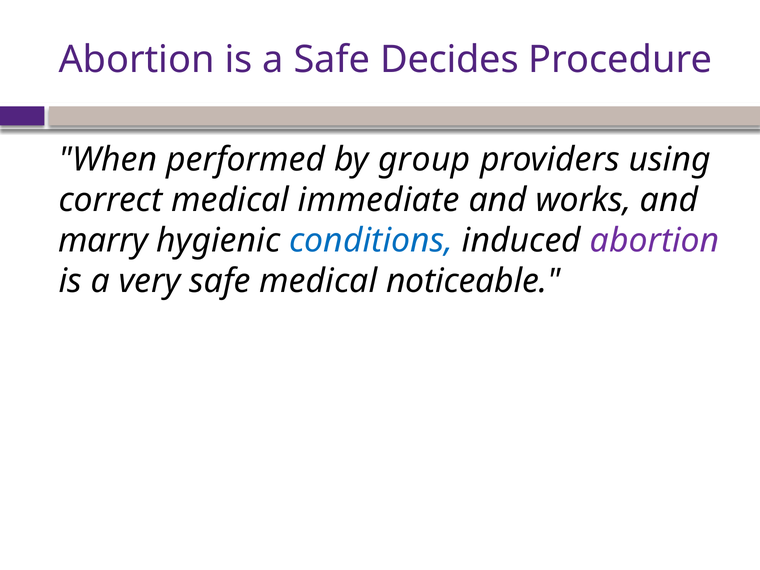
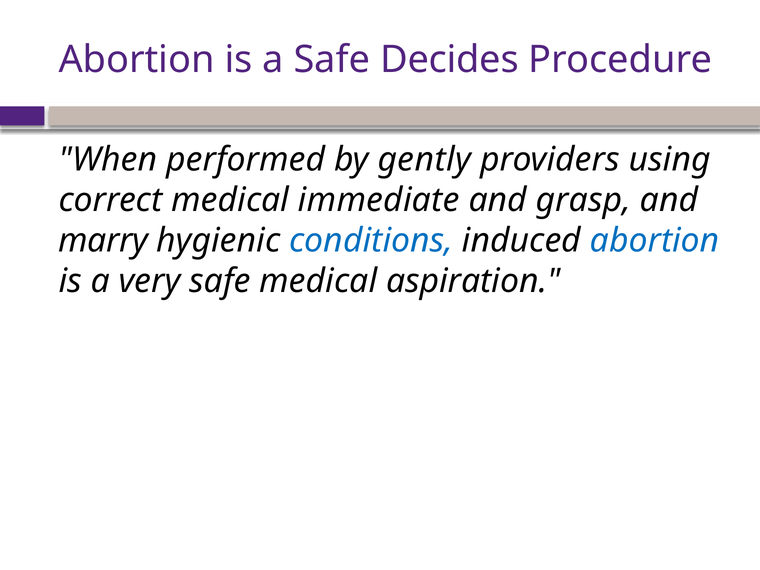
group: group -> gently
works: works -> grasp
abortion at (655, 241) colour: purple -> blue
noticeable: noticeable -> aspiration
